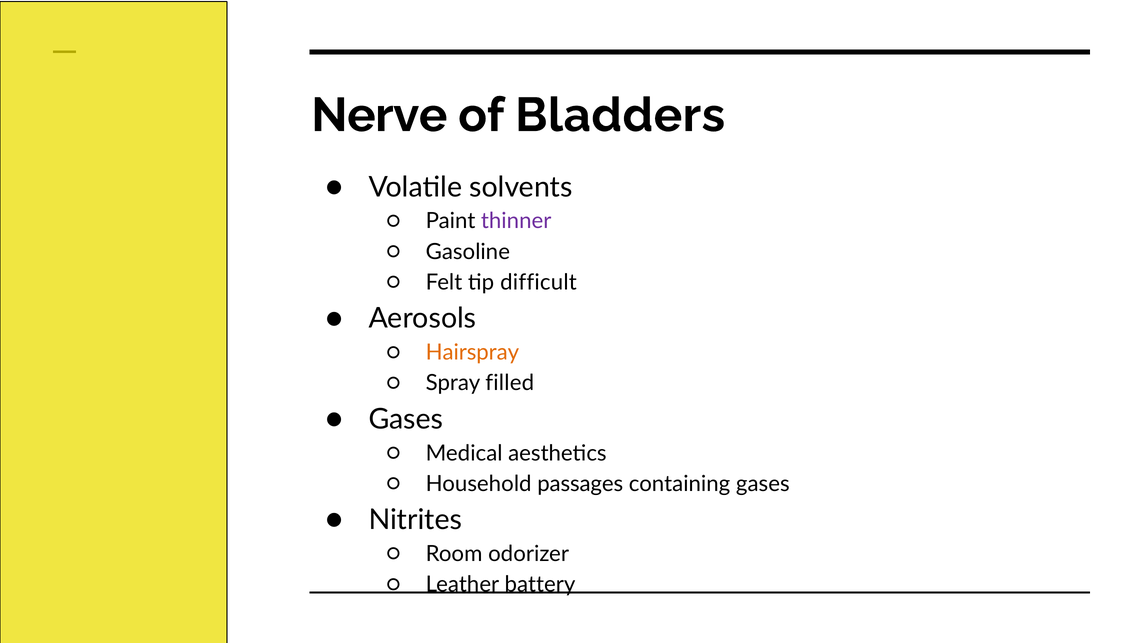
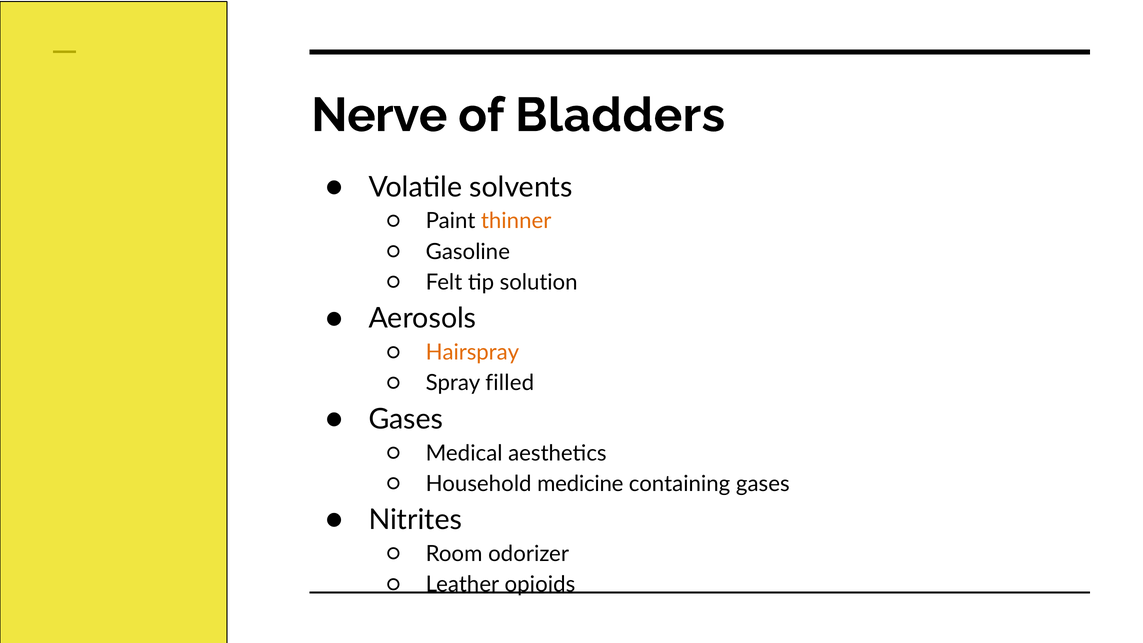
thinner colour: purple -> orange
difficult: difficult -> solution
passages: passages -> medicine
battery: battery -> opioids
